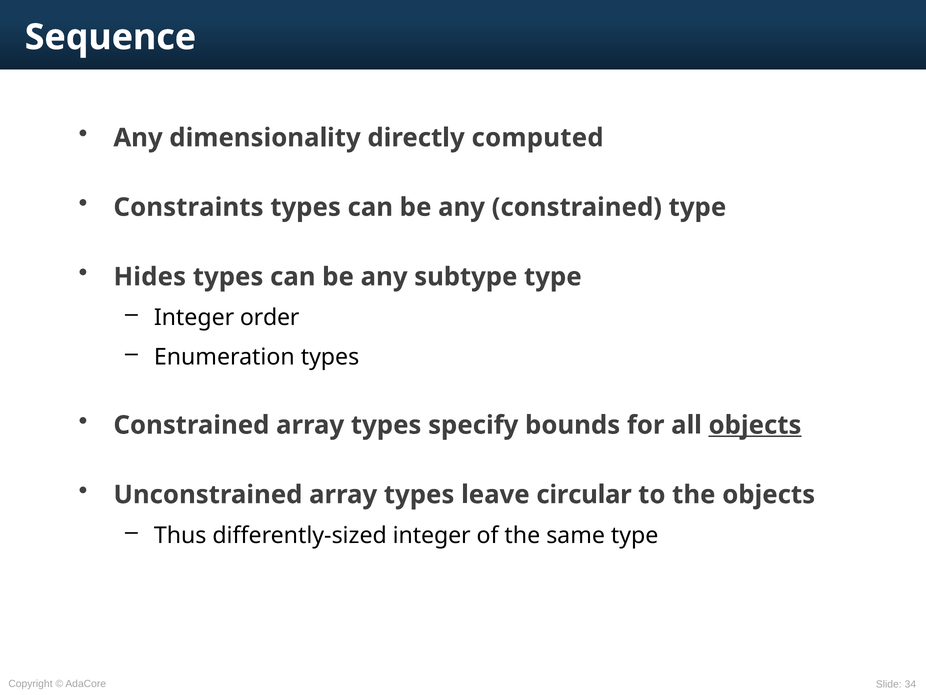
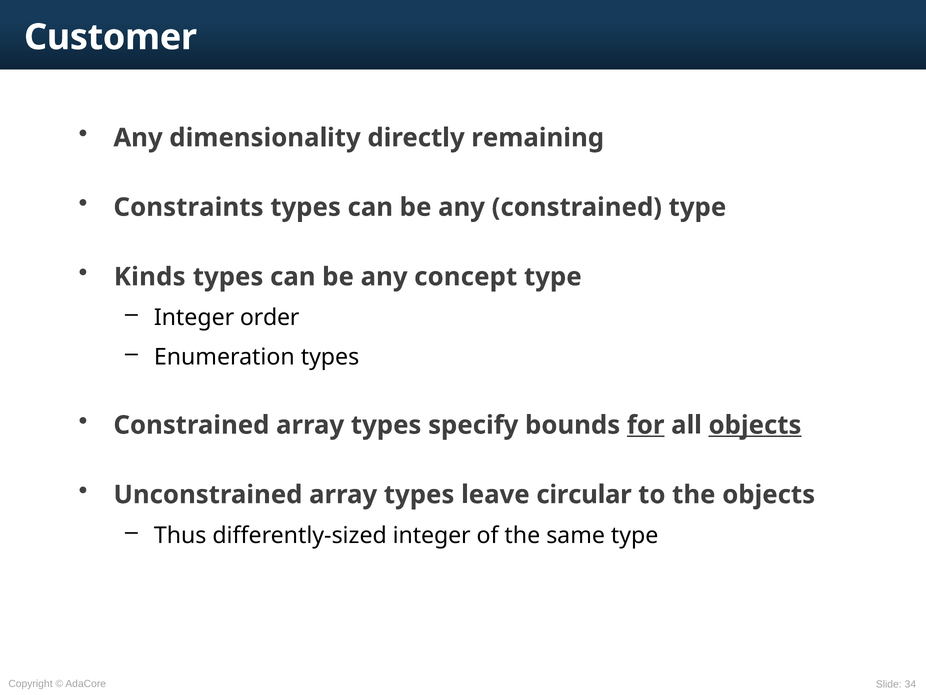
Sequence: Sequence -> Customer
computed: computed -> remaining
Hides: Hides -> Kinds
subtype: subtype -> concept
for underline: none -> present
